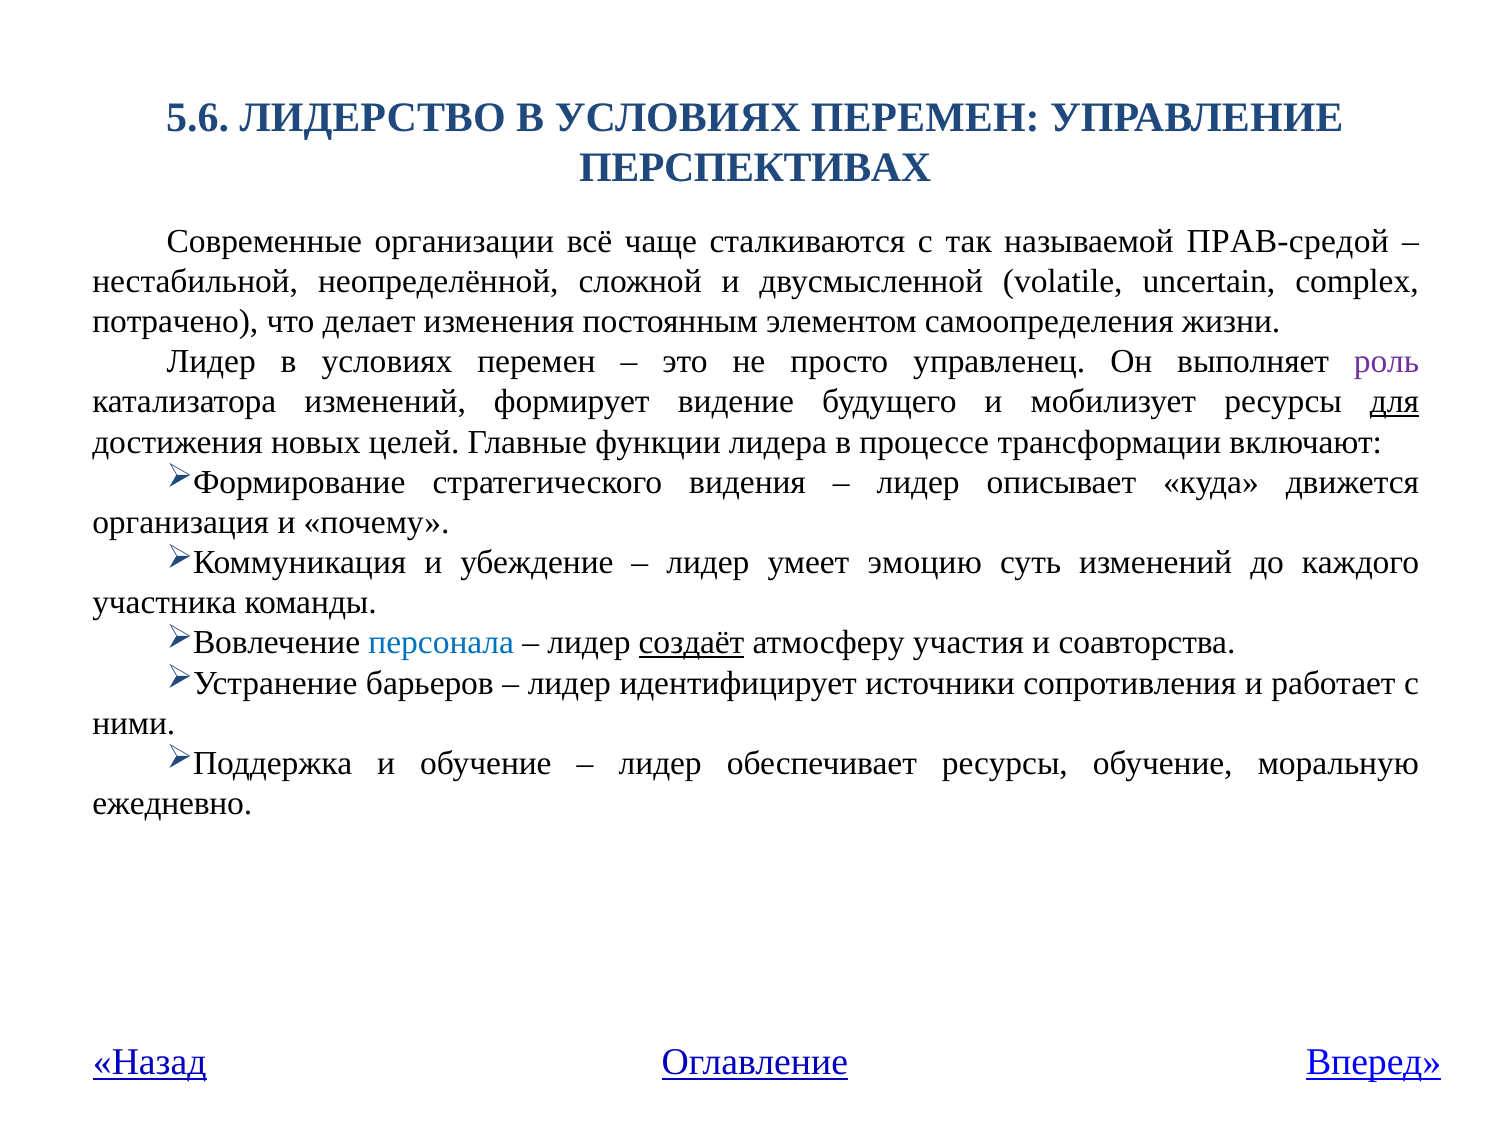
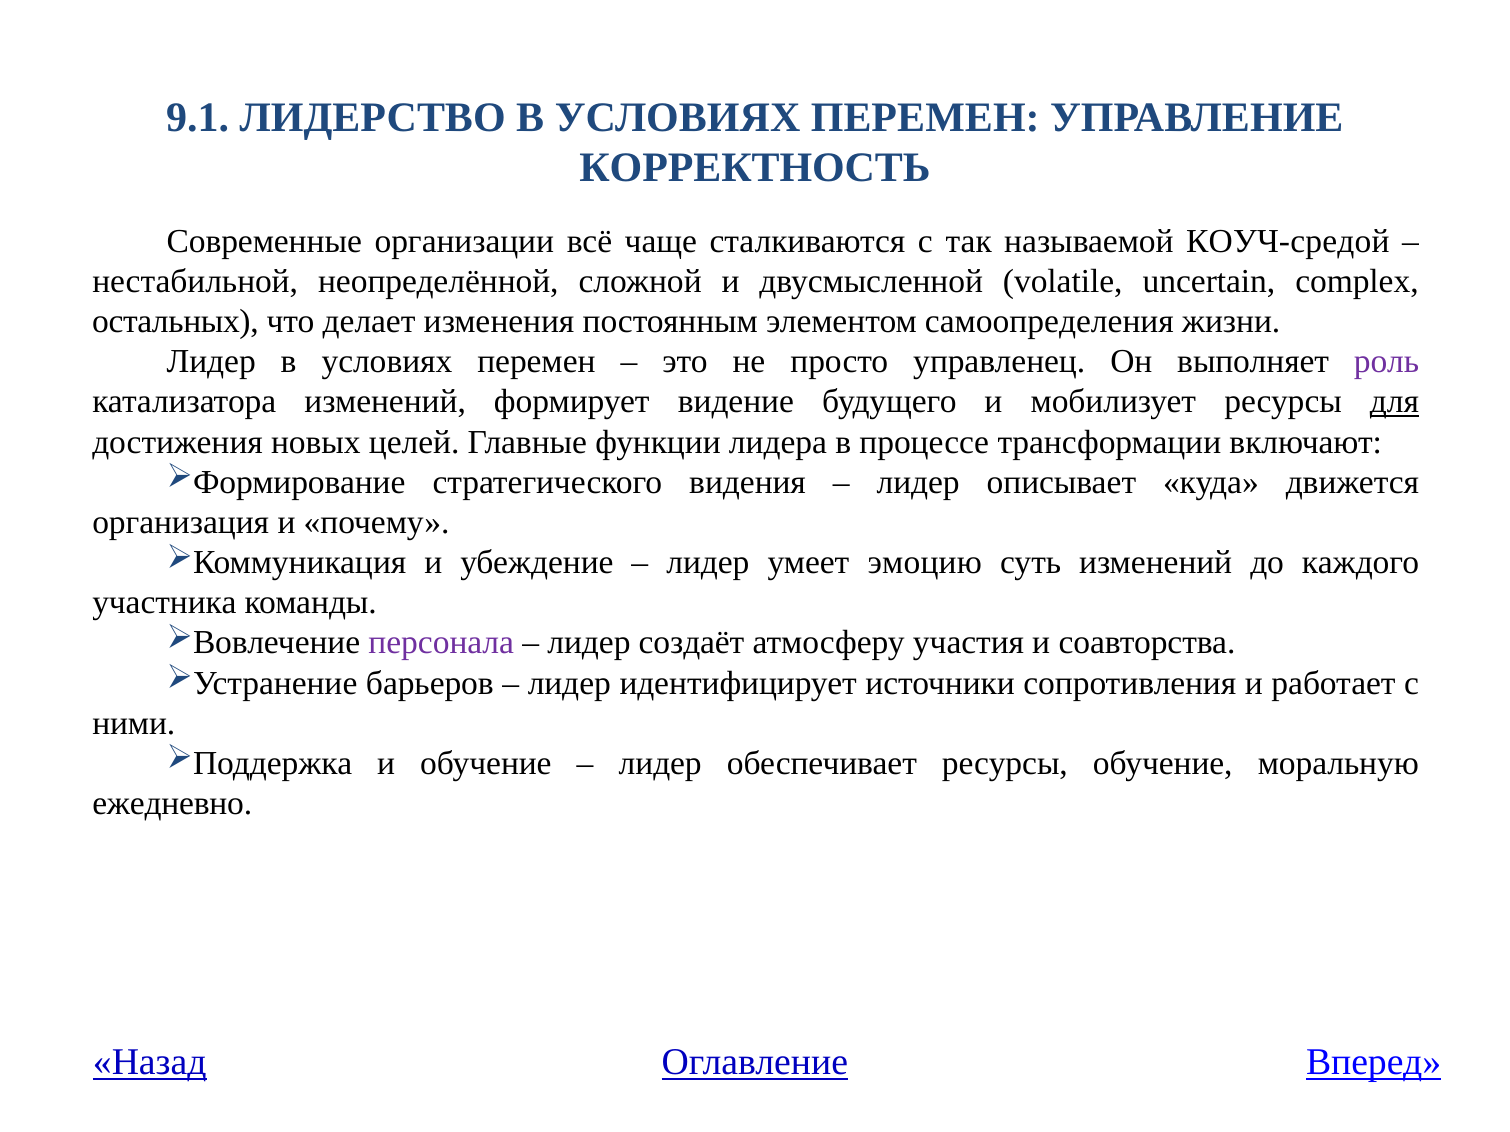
5.6: 5.6 -> 9.1
ПЕРСПЕКТИВАХ: ПЕРСПЕКТИВАХ -> КОРРЕКТНОСТЬ
ПРАВ-средой: ПРАВ-средой -> КОУЧ-средой
потрачено: потрачено -> остальных
персонала colour: blue -> purple
создаёт underline: present -> none
